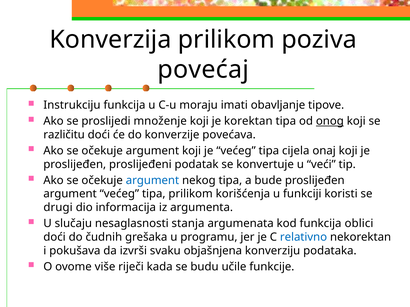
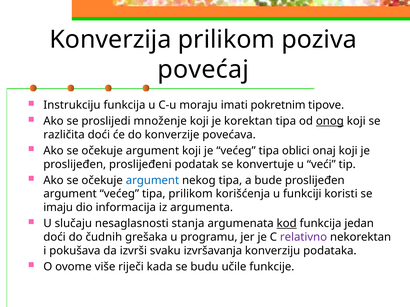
obavljanje: obavljanje -> pokretnim
različitu: različitu -> različita
cijela: cijela -> oblici
drugi: drugi -> imaju
kod underline: none -> present
oblici: oblici -> jedan
relativno colour: blue -> purple
objašnjena: objašnjena -> izvršavanja
